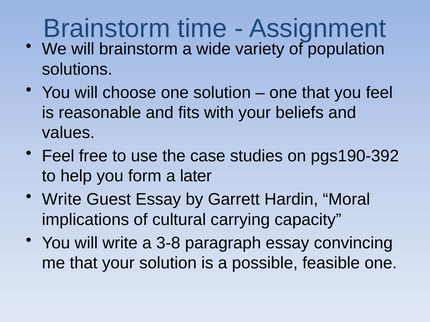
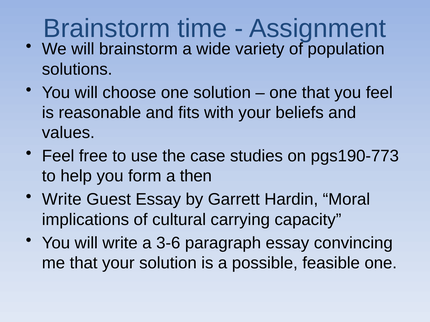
pgs190-392: pgs190-392 -> pgs190-773
later: later -> then
3-8: 3-8 -> 3-6
